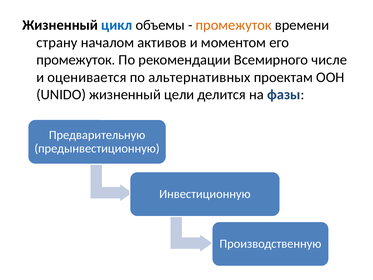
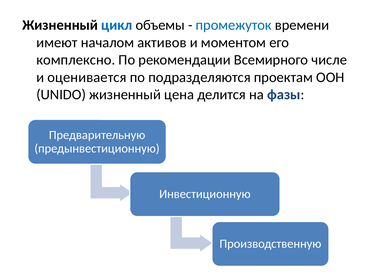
промежуток at (234, 25) colour: orange -> blue
страну: страну -> имеют
промежуток at (76, 60): промежуток -> комплексно
альтернативных: альтернативных -> подразделяются
цели: цели -> цена
